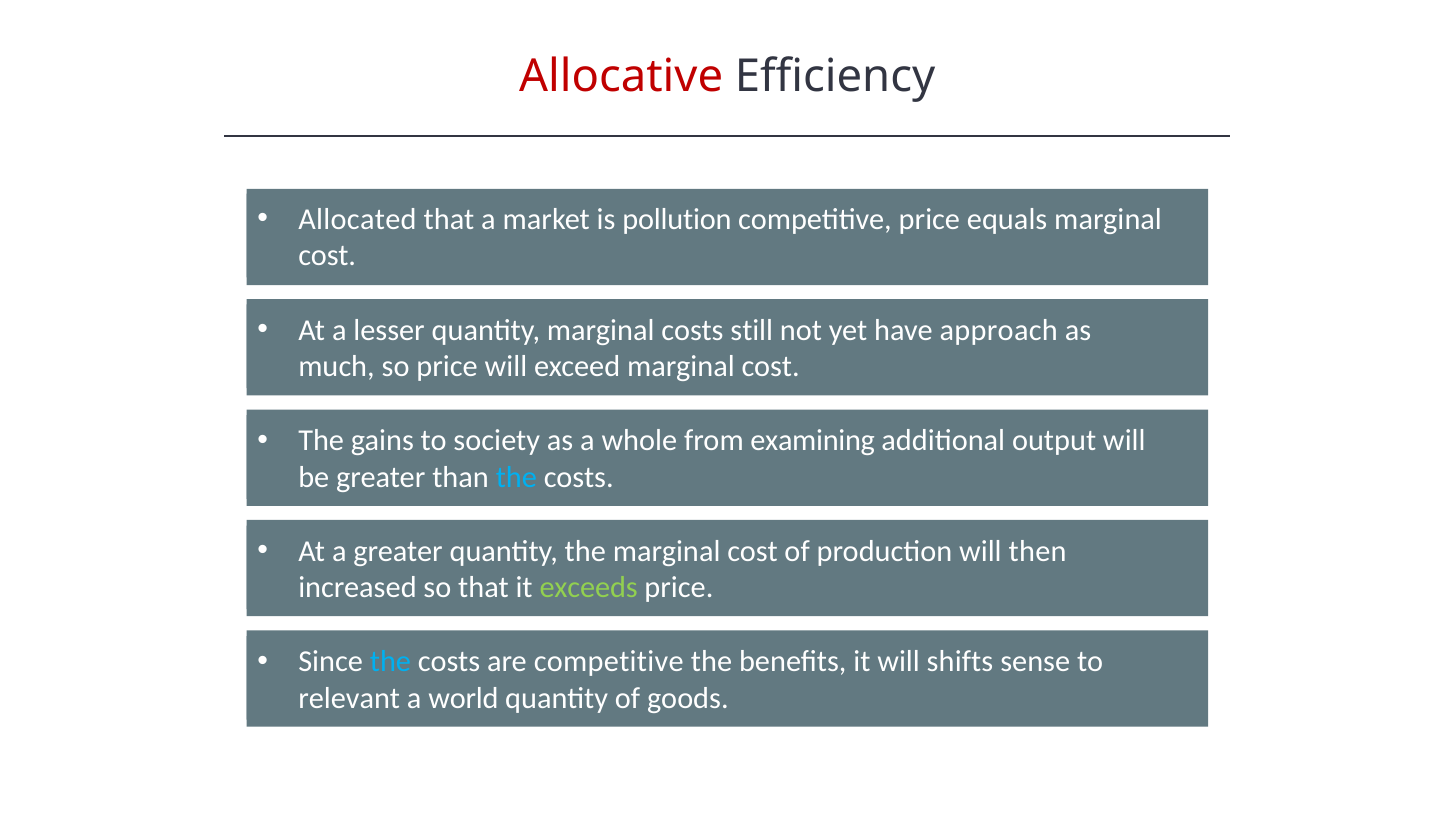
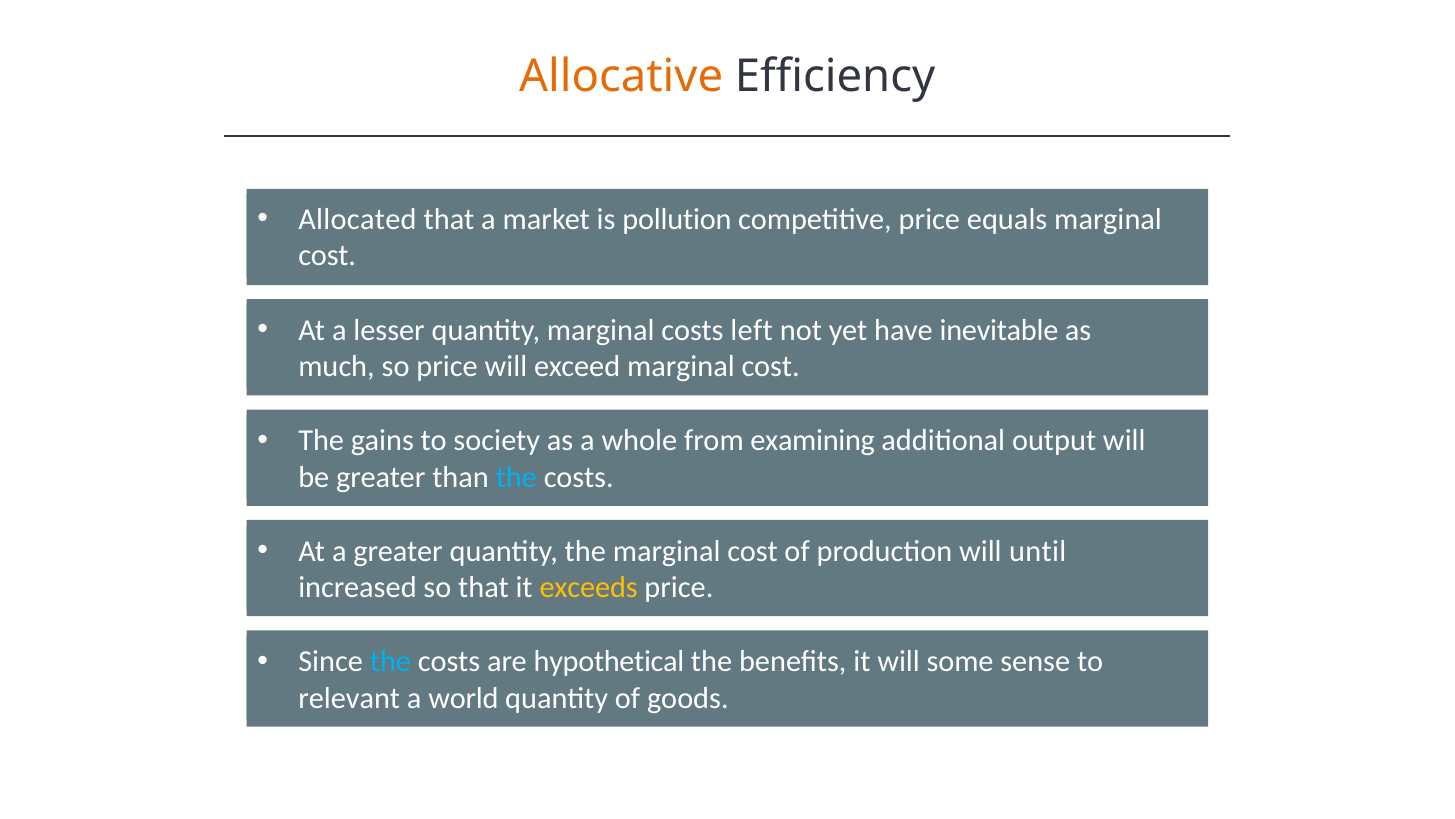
Allocative colour: red -> orange
still: still -> left
approach: approach -> inevitable
then: then -> until
exceeds colour: light green -> yellow
are competitive: competitive -> hypothetical
shifts: shifts -> some
